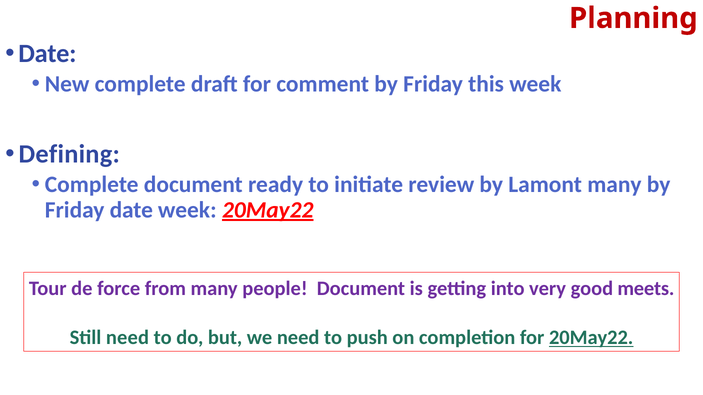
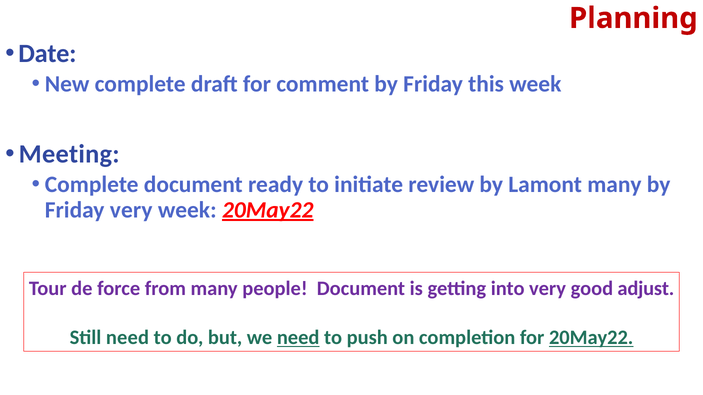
Defining: Defining -> Meeting
Friday date: date -> very
meets: meets -> adjust
need at (298, 338) underline: none -> present
